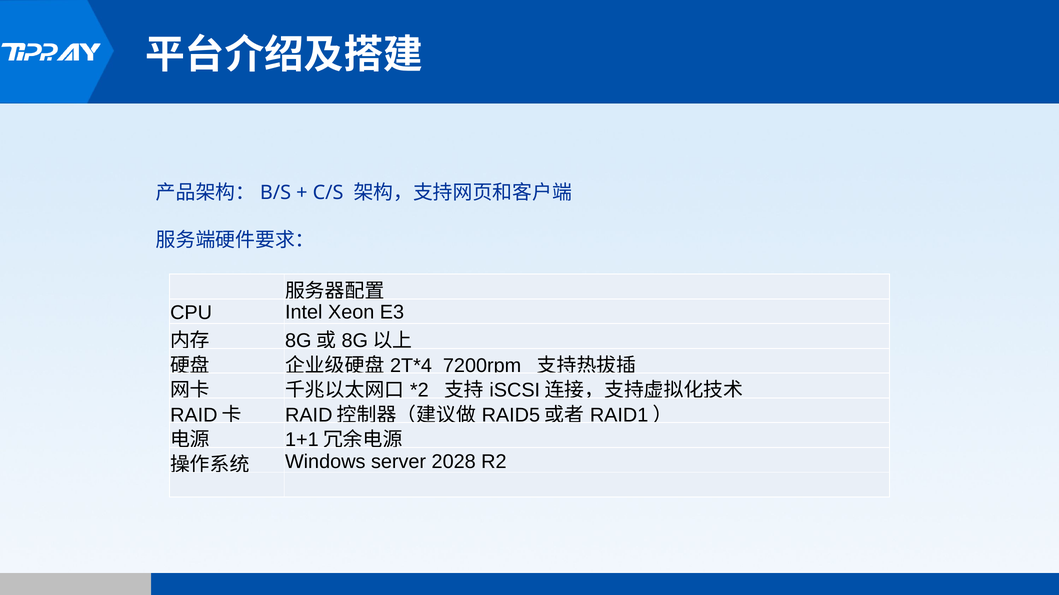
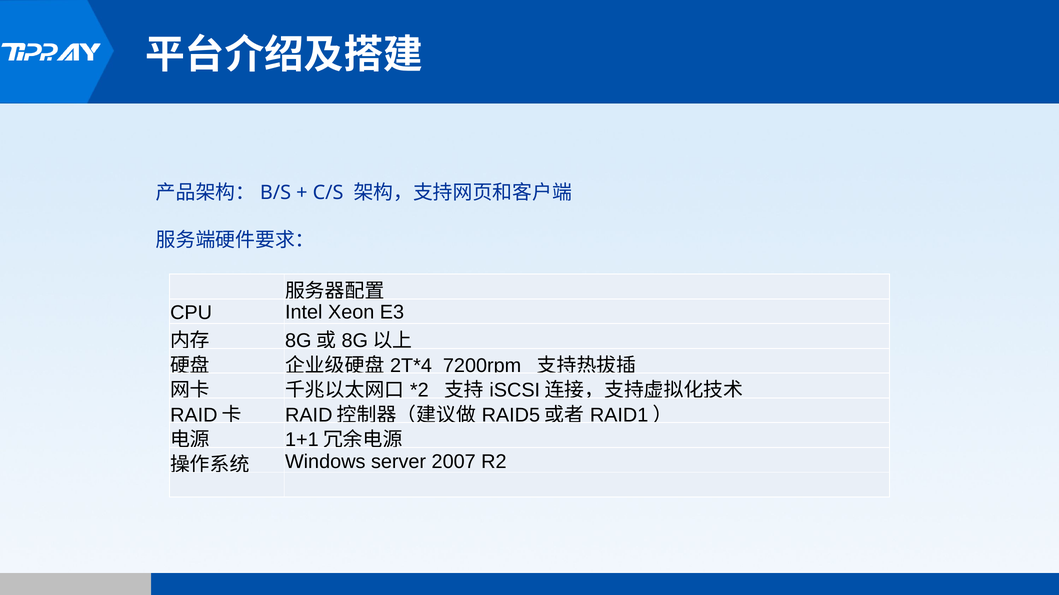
2028: 2028 -> 2007
